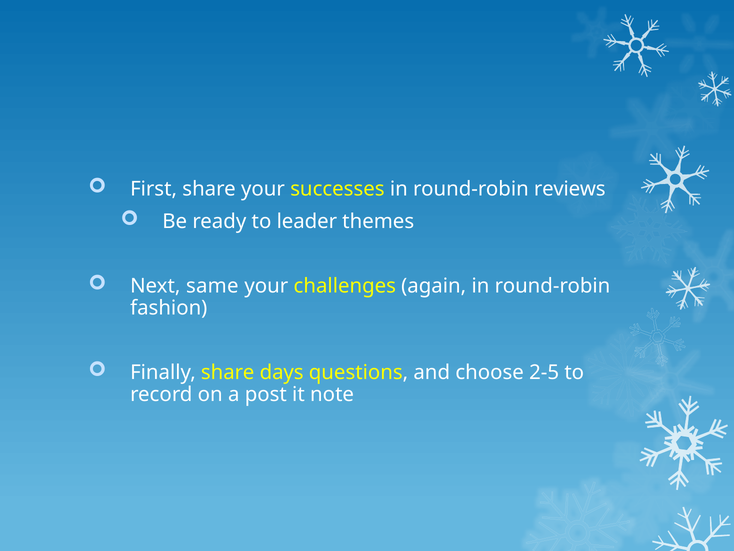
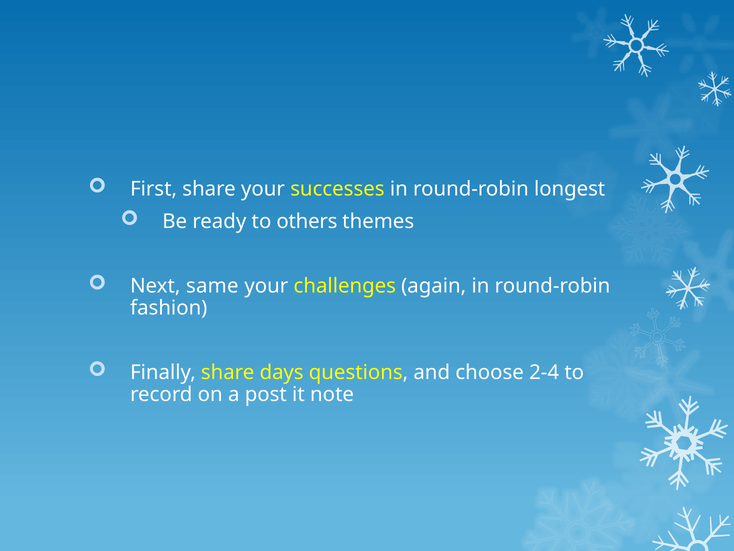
reviews: reviews -> longest
leader: leader -> others
2-5: 2-5 -> 2-4
